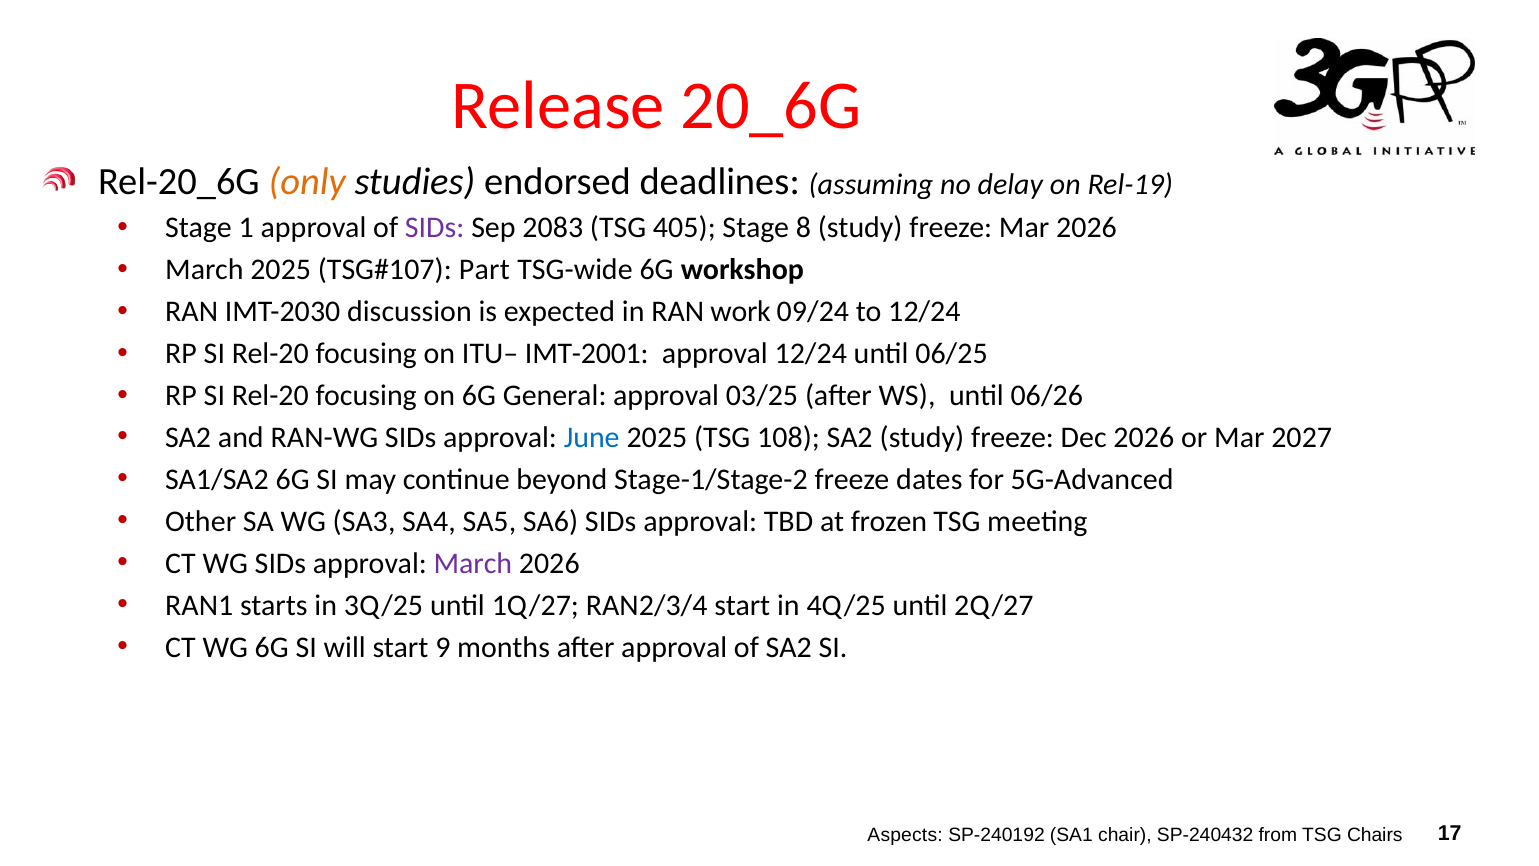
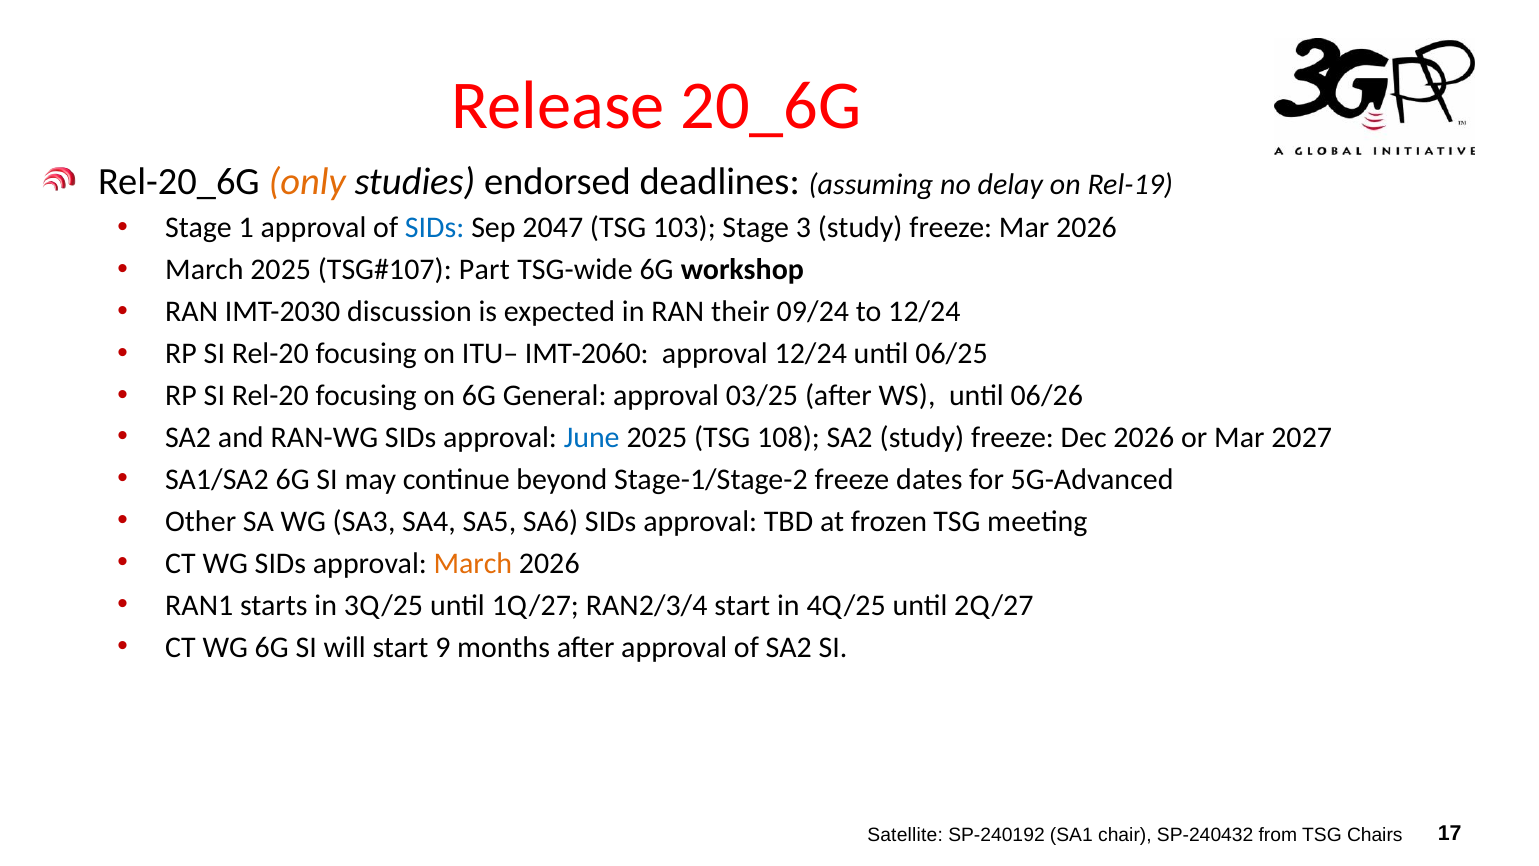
SIDs at (435, 228) colour: purple -> blue
2083: 2083 -> 2047
405: 405 -> 103
8: 8 -> 3
work: work -> their
IMT-2001: IMT-2001 -> IMT-2060
March at (473, 563) colour: purple -> orange
Aspects: Aspects -> Satellite
